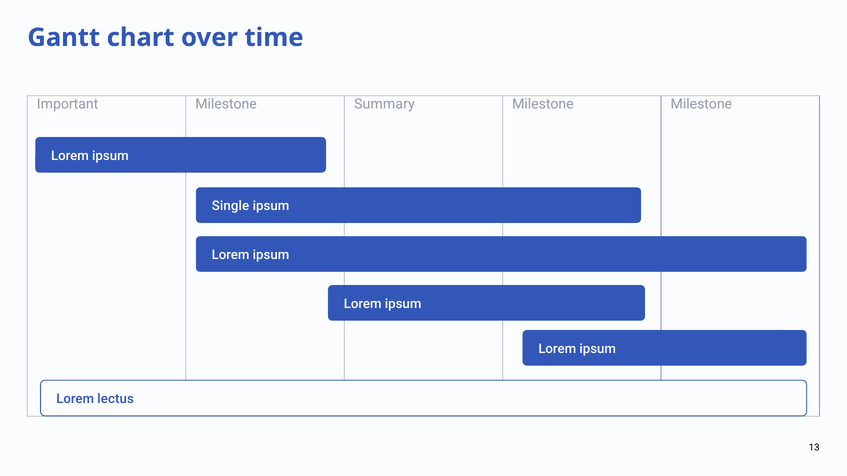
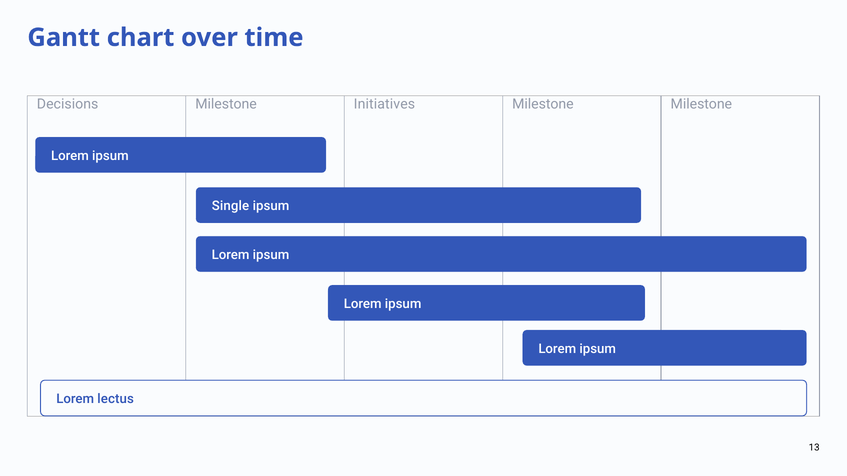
Important: Important -> Decisions
Summary: Summary -> Initiatives
